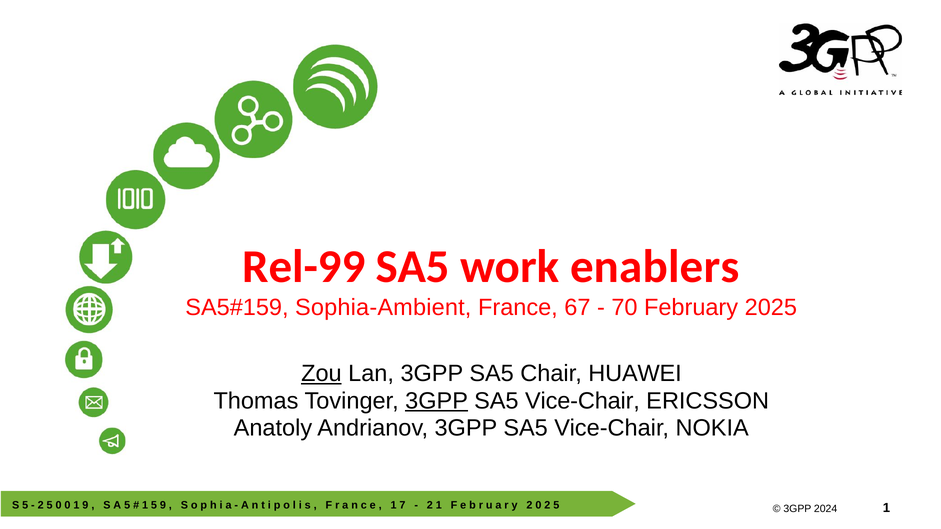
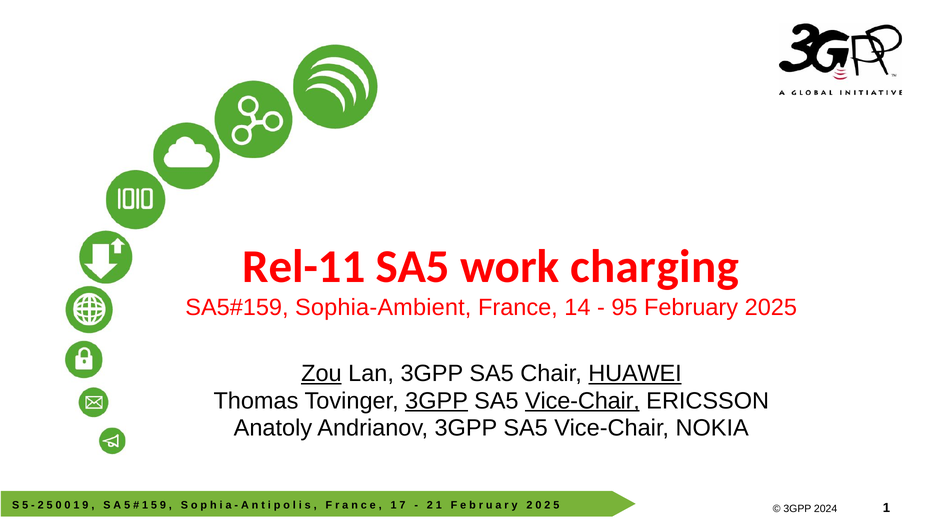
Rel-99: Rel-99 -> Rel-11
enablers: enablers -> charging
67: 67 -> 14
70: 70 -> 95
HUAWEI underline: none -> present
Vice-Chair at (582, 401) underline: none -> present
